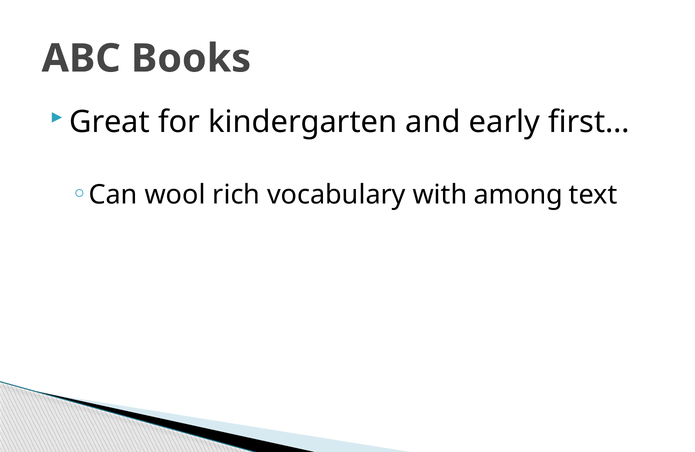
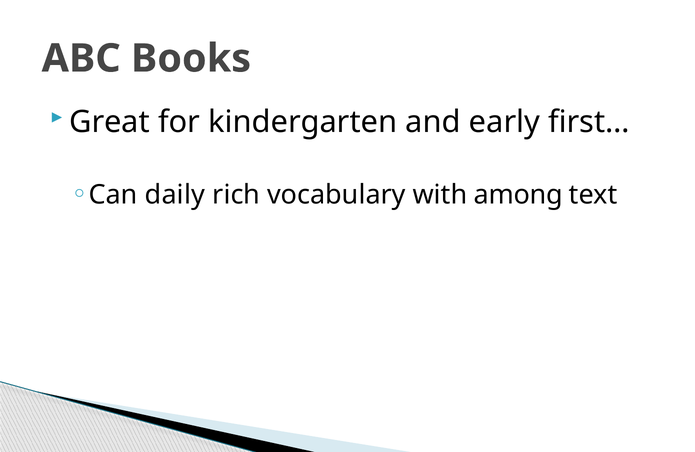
wool: wool -> daily
